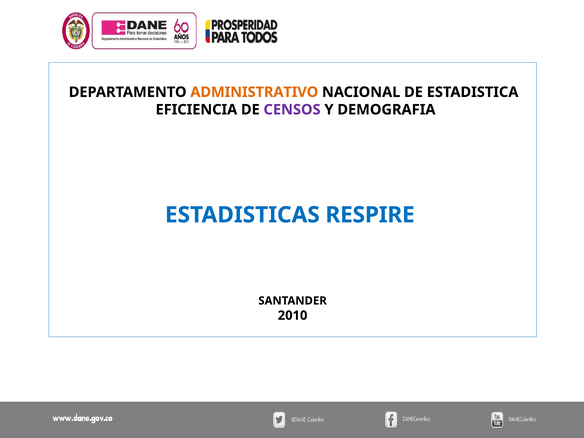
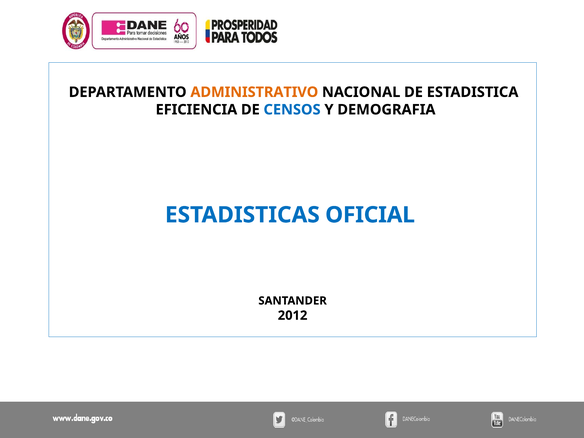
CENSOS colour: purple -> blue
RESPIRE: RESPIRE -> OFICIAL
2010: 2010 -> 2012
